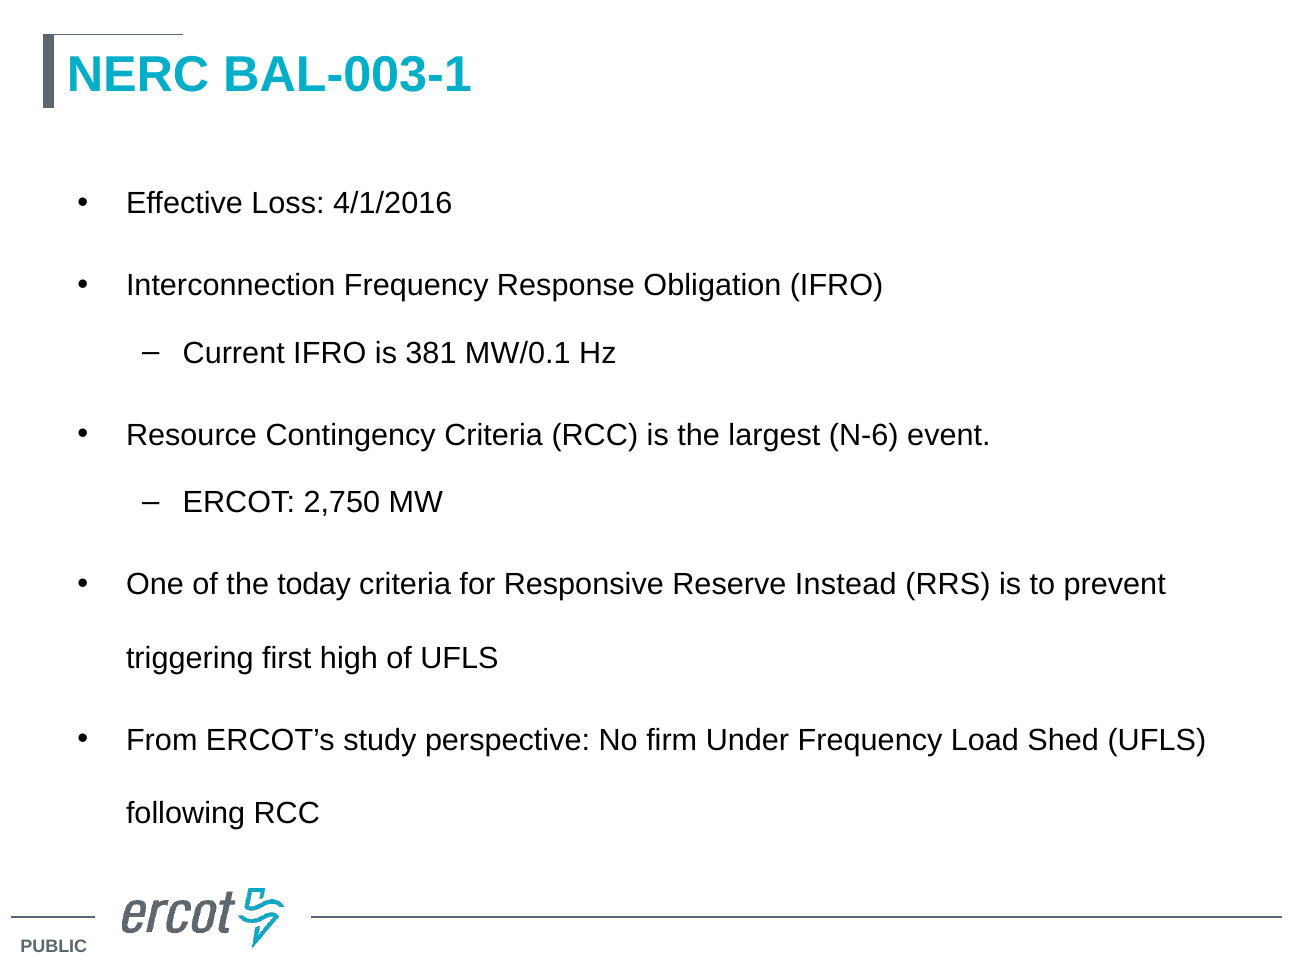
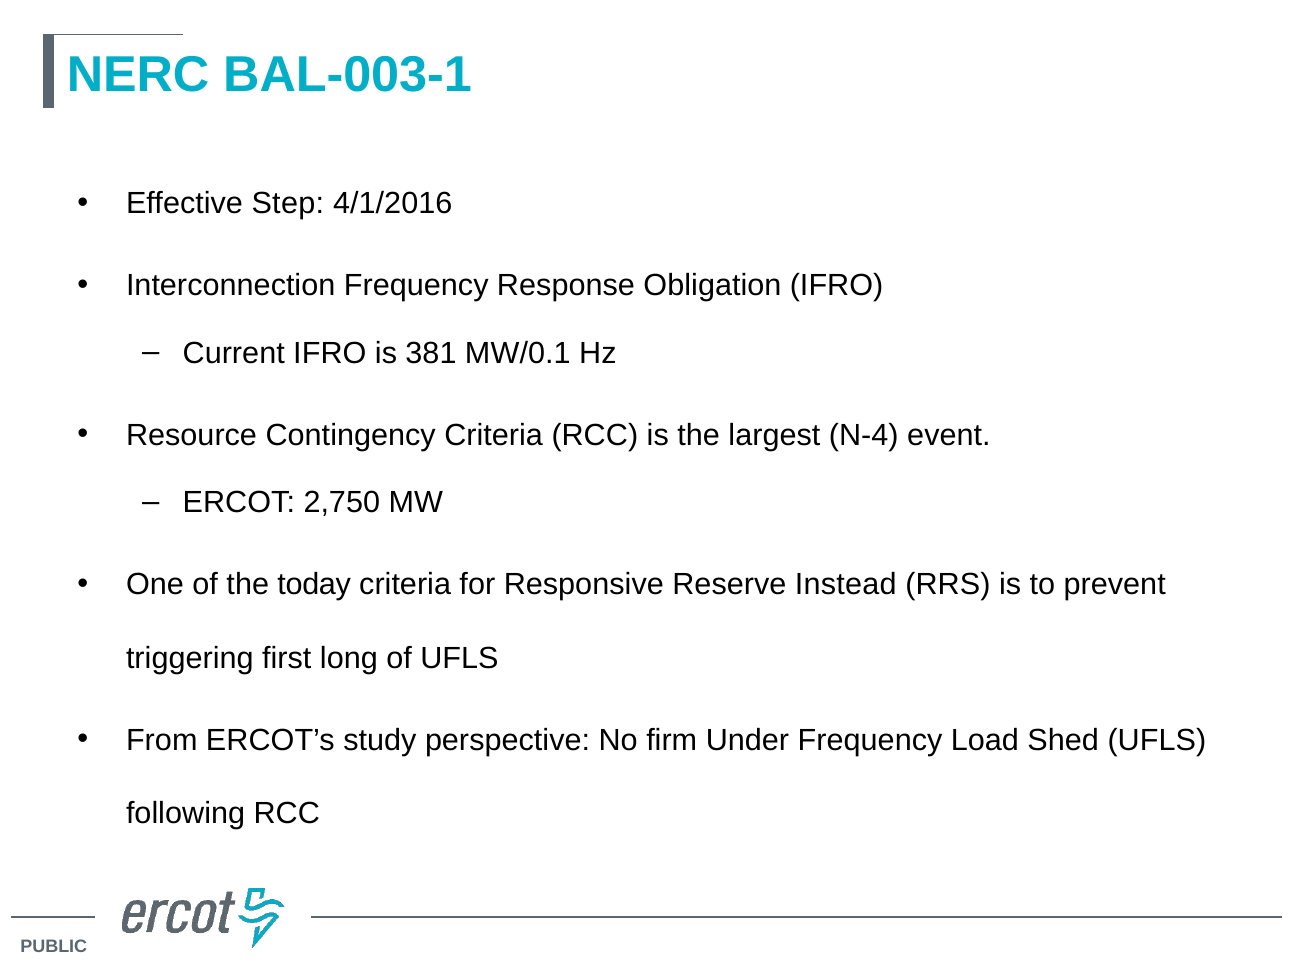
Loss: Loss -> Step
N-6: N-6 -> N-4
high: high -> long
